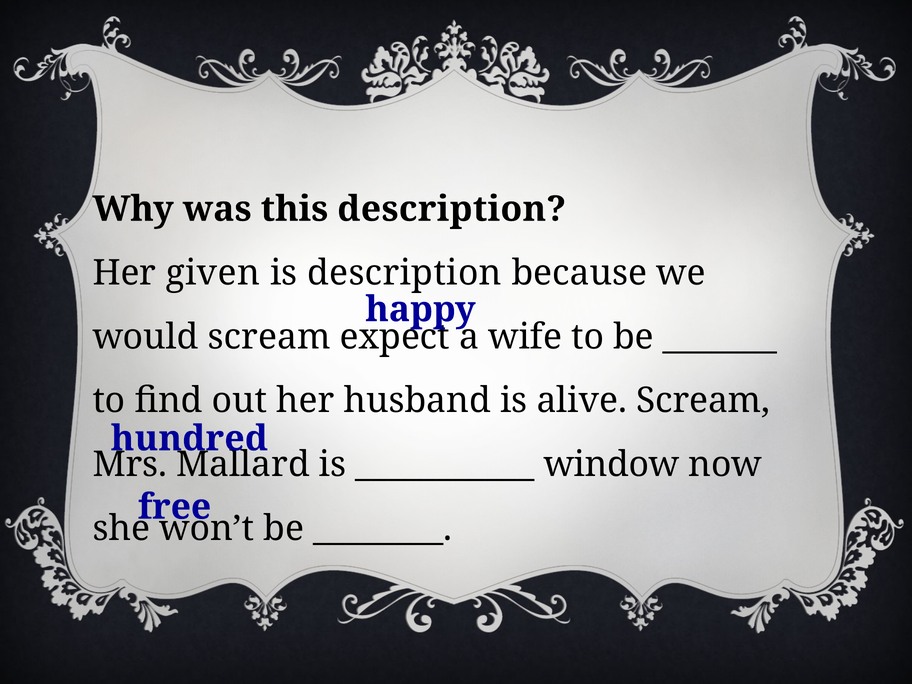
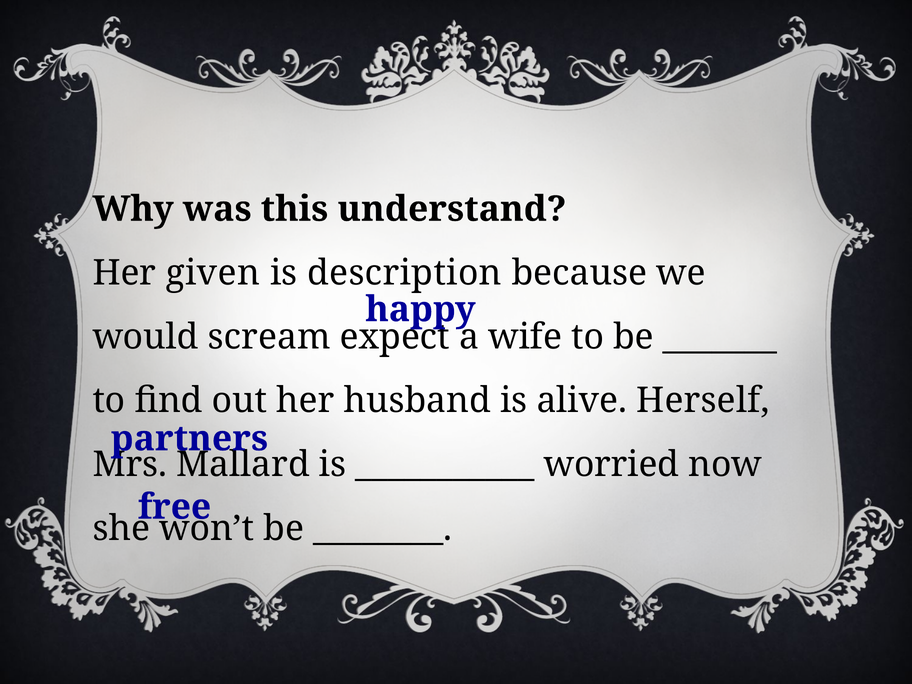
this description: description -> understand
alive Scream: Scream -> Herself
hundred: hundred -> partners
window: window -> worried
